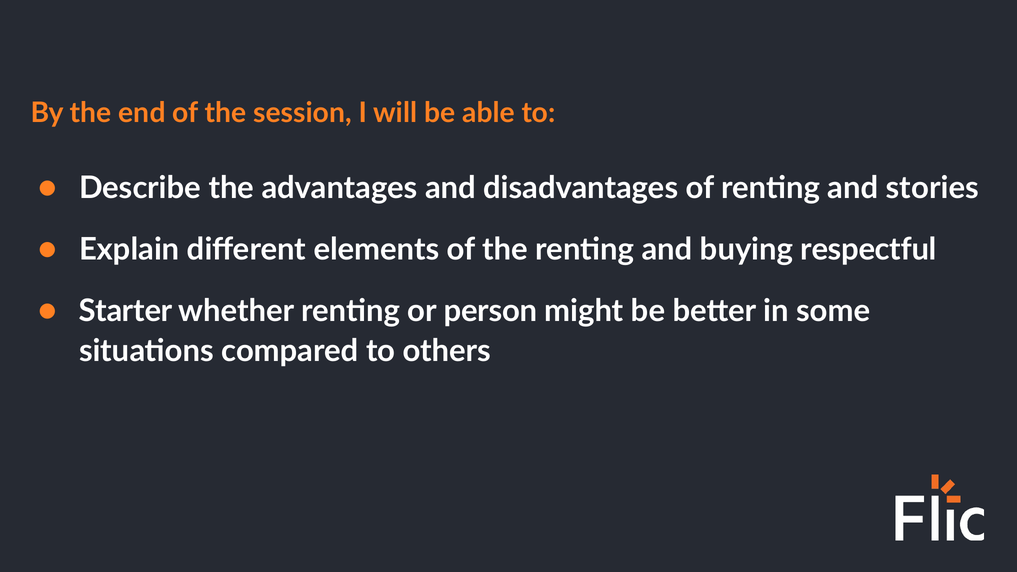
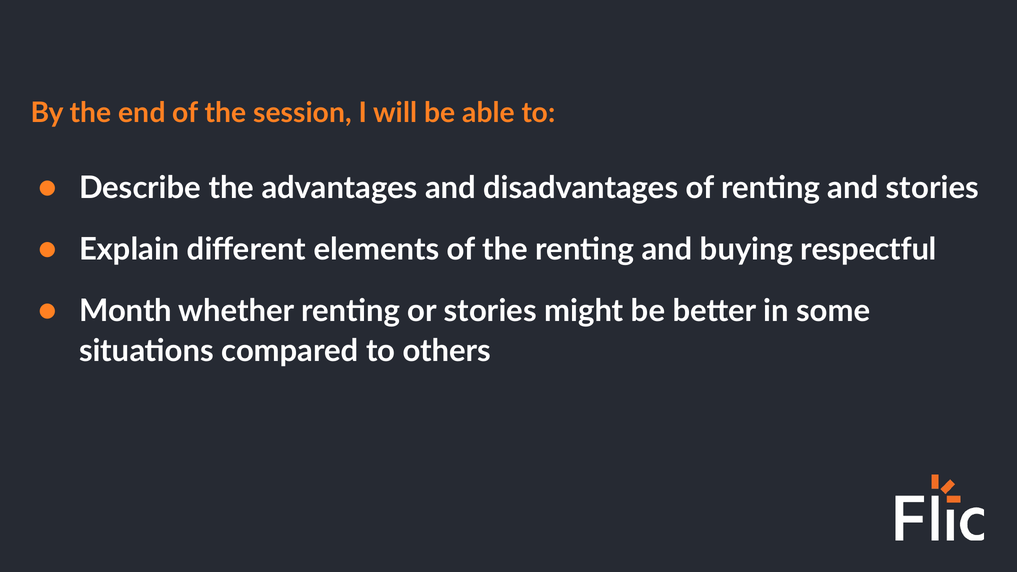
Starter: Starter -> Month
or person: person -> stories
